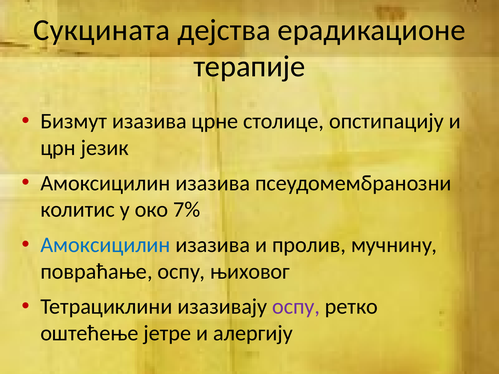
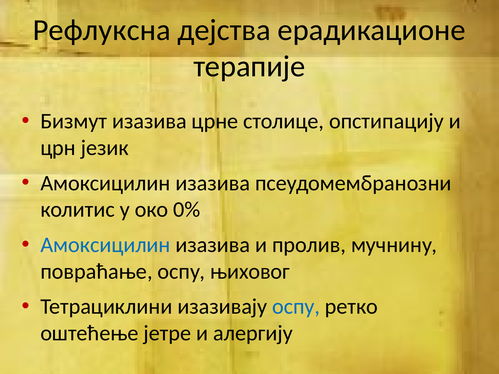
Сукцината: Сукцината -> Рефлуксна
7%: 7% -> 0%
оспу at (296, 307) colour: purple -> blue
